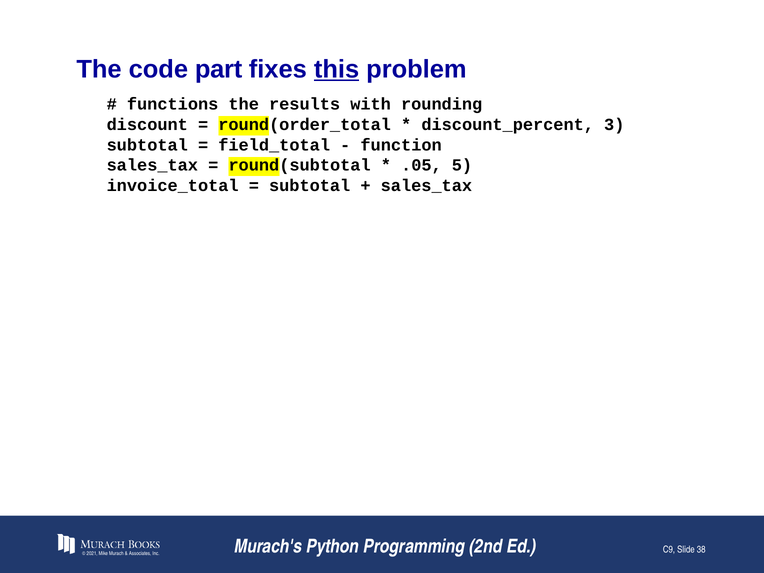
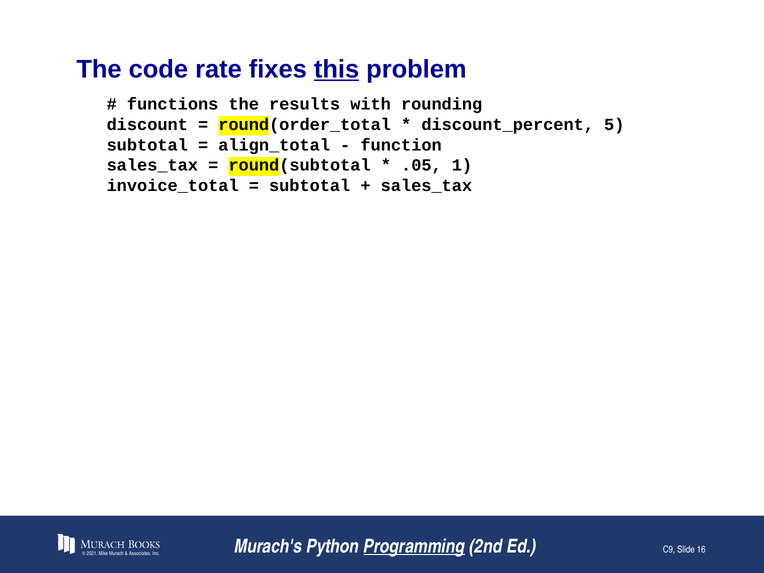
part: part -> rate
3: 3 -> 5
field_total: field_total -> align_total
5: 5 -> 1
Programming underline: none -> present
38: 38 -> 16
